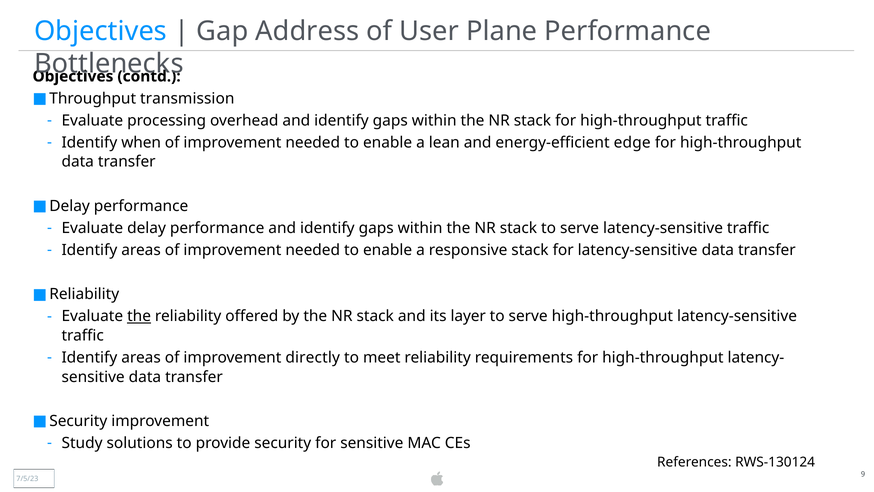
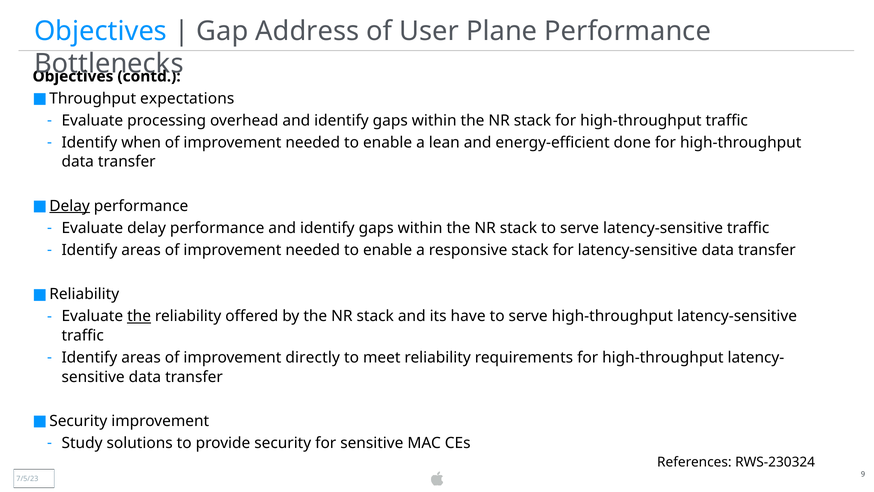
transmission: transmission -> expectations
edge: edge -> done
Delay at (70, 206) underline: none -> present
layer: layer -> have
RWS-130124: RWS-130124 -> RWS-230324
